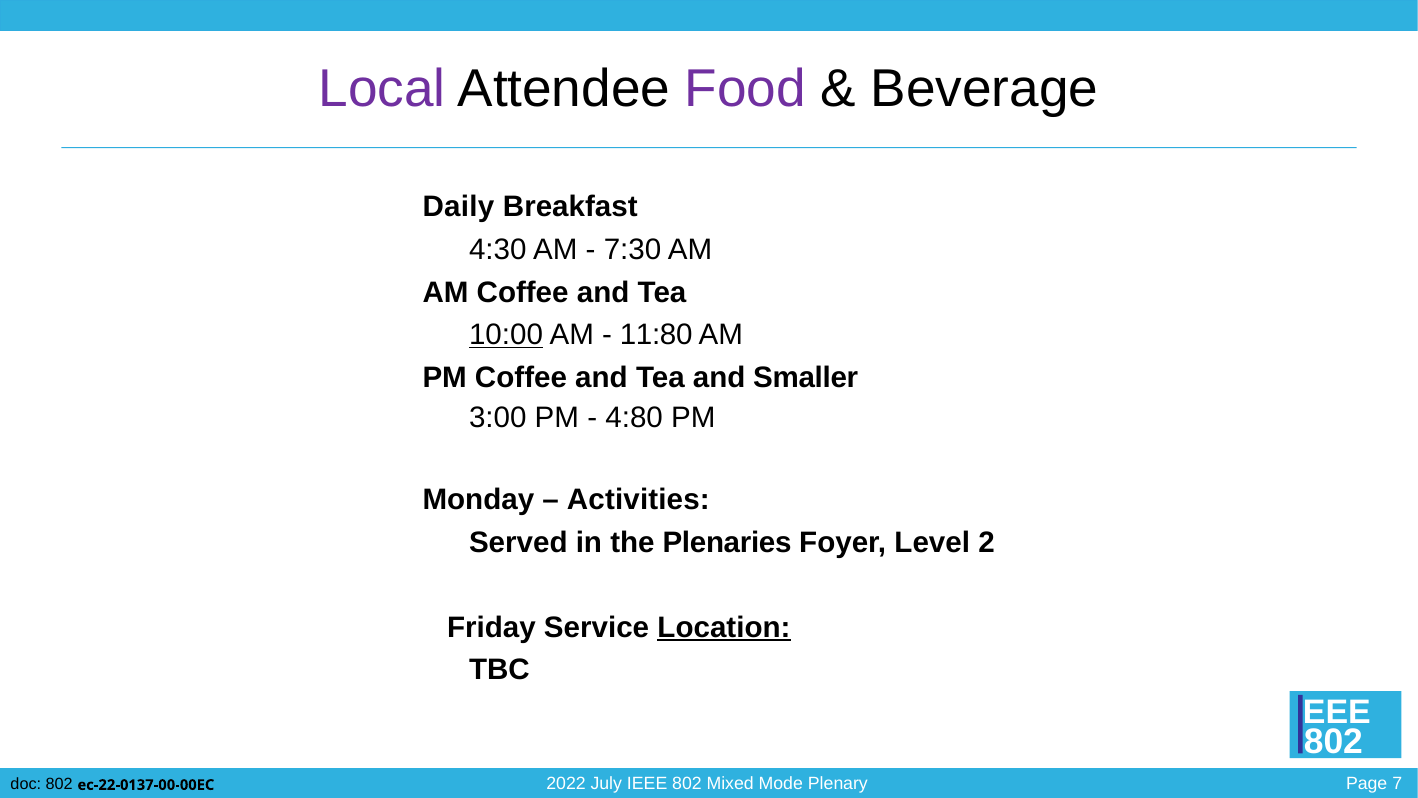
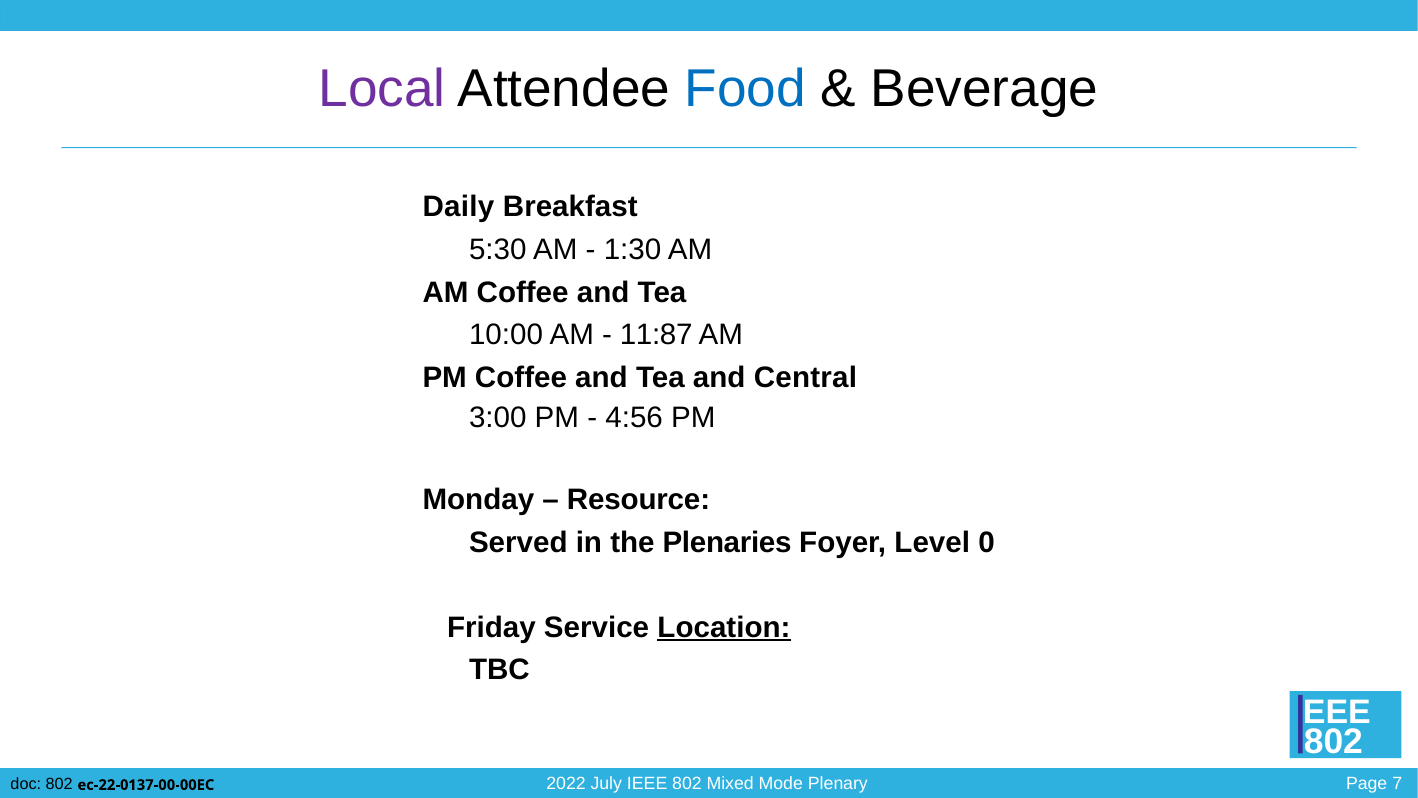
Food colour: purple -> blue
4:30: 4:30 -> 5:30
7:30: 7:30 -> 1:30
10:00 underline: present -> none
11:80: 11:80 -> 11:87
Smaller: Smaller -> Central
4:80: 4:80 -> 4:56
Activities: Activities -> Resource
2: 2 -> 0
